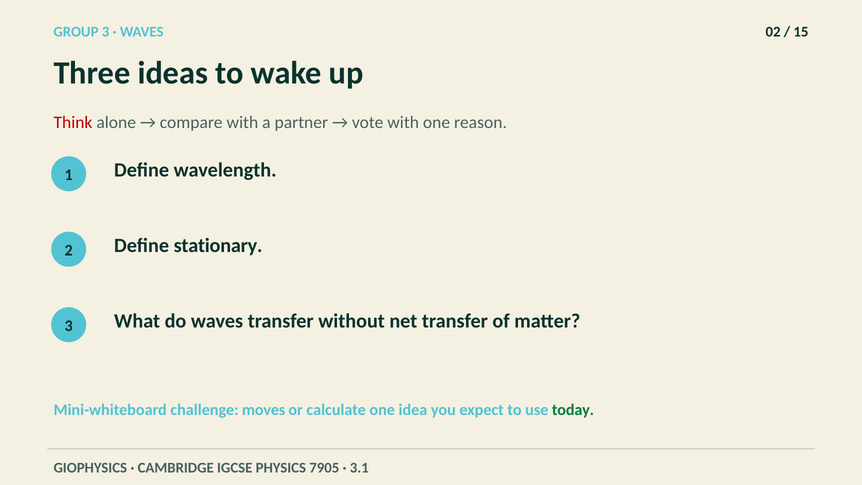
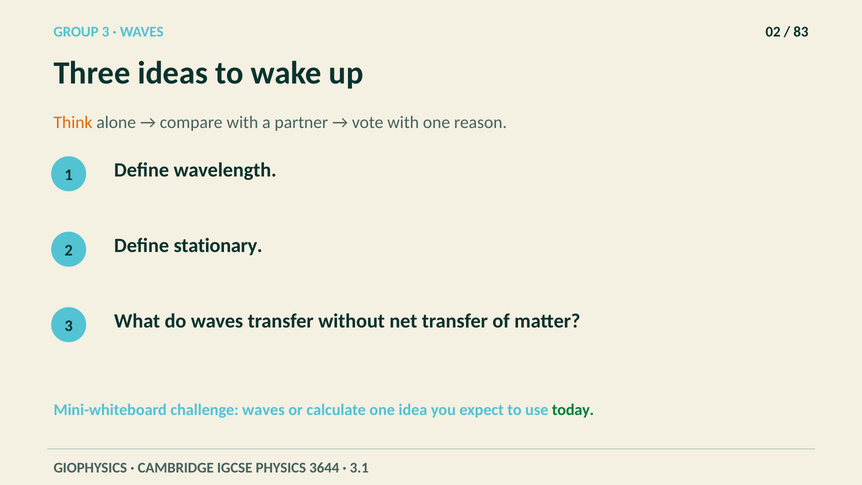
15: 15 -> 83
Think colour: red -> orange
challenge moves: moves -> waves
7905: 7905 -> 3644
